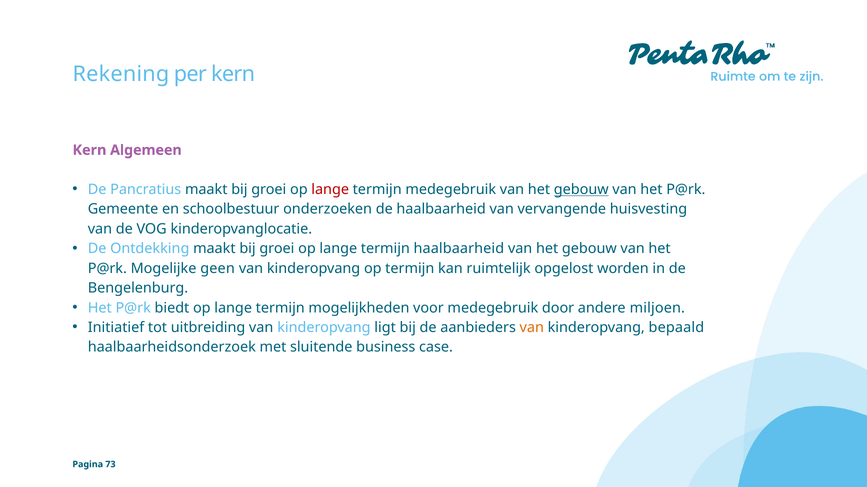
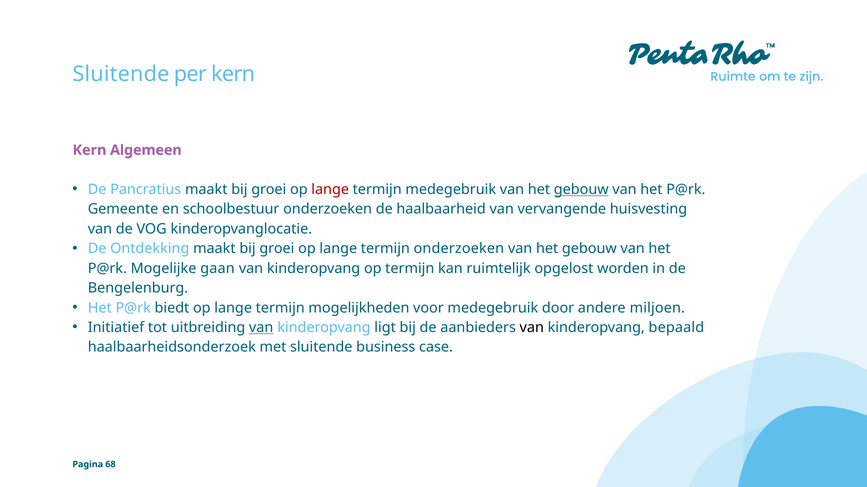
Rekening at (121, 74): Rekening -> Sluitende
termijn haalbaarheid: haalbaarheid -> onderzoeken
geen: geen -> gaan
van at (261, 328) underline: none -> present
van at (532, 328) colour: orange -> black
73: 73 -> 68
